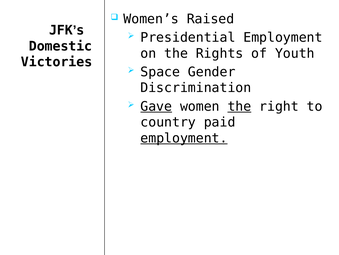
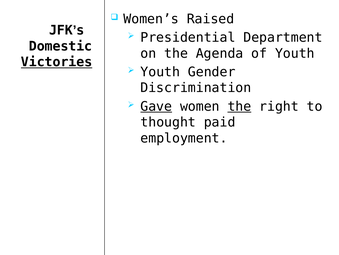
Presidential Employment: Employment -> Department
Rights: Rights -> Agenda
Victories underline: none -> present
Space at (160, 72): Space -> Youth
country: country -> thought
employment at (184, 138) underline: present -> none
